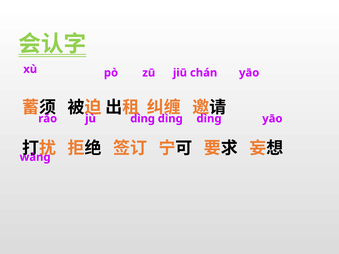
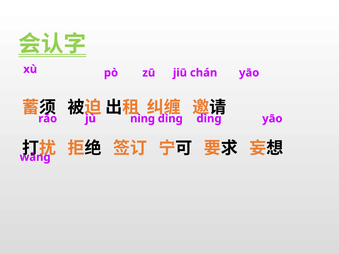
rǎo dìnɡ: dìnɡ -> nìnɡ
